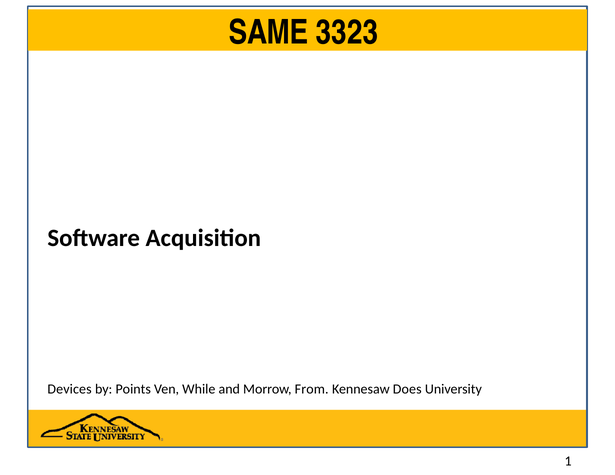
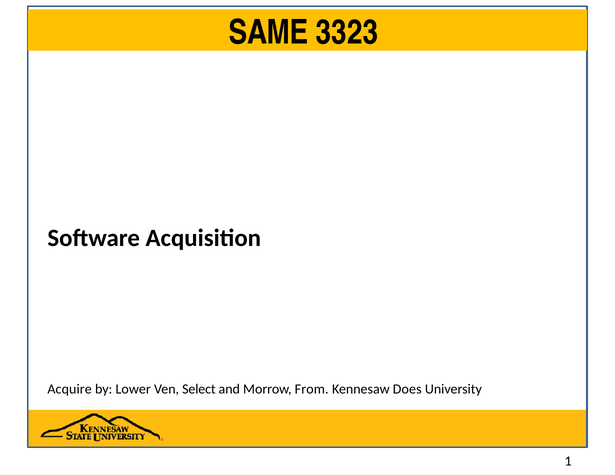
Devices: Devices -> Acquire
Points: Points -> Lower
While: While -> Select
